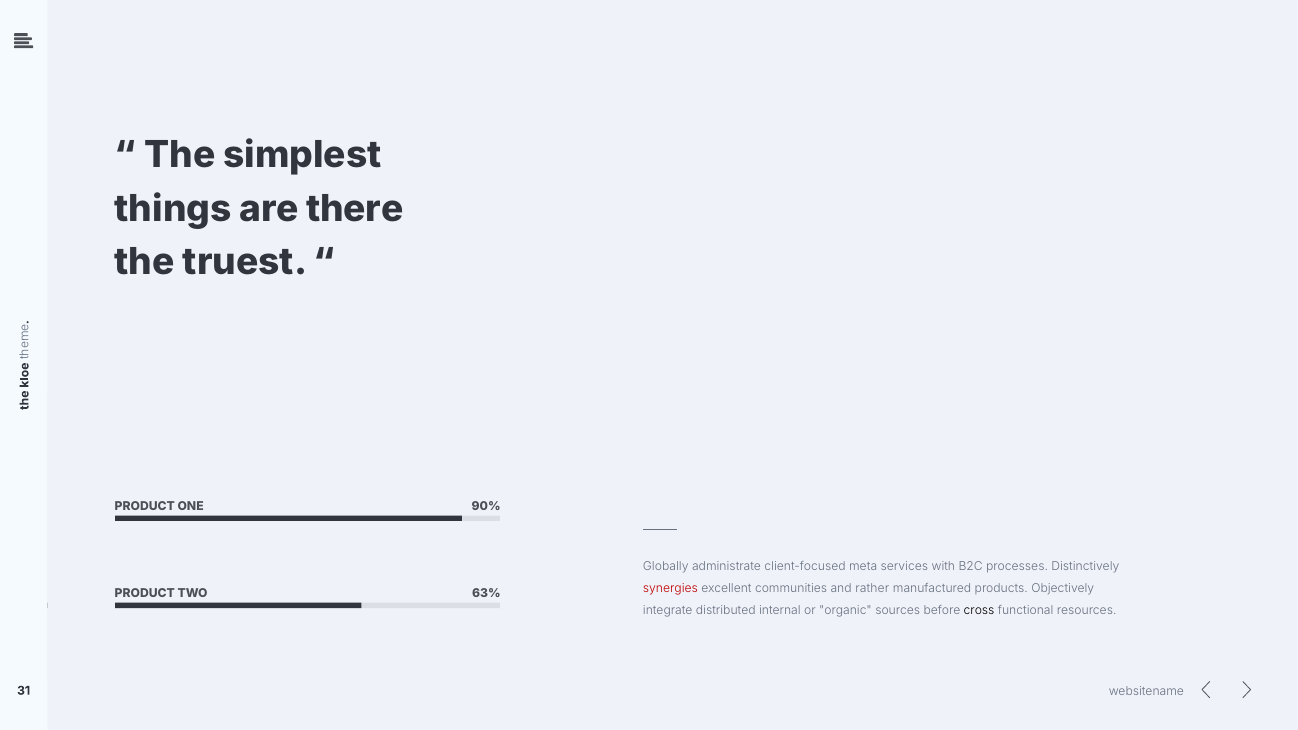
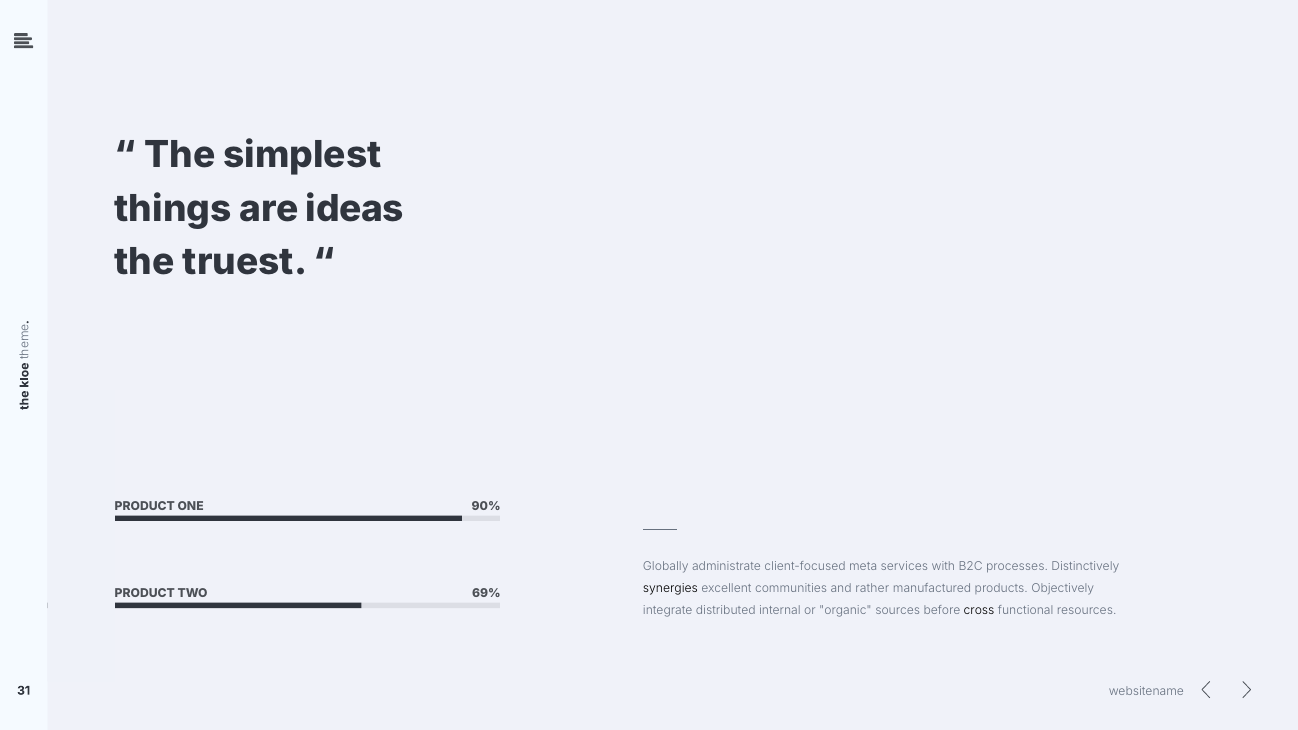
there: there -> ideas
synergies colour: red -> black
63%: 63% -> 69%
